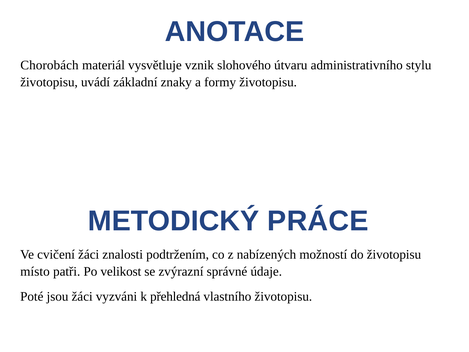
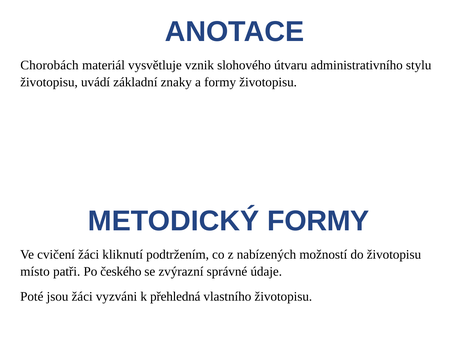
METODICKÝ PRÁCE: PRÁCE -> FORMY
znalosti: znalosti -> kliknutí
velikost: velikost -> českého
